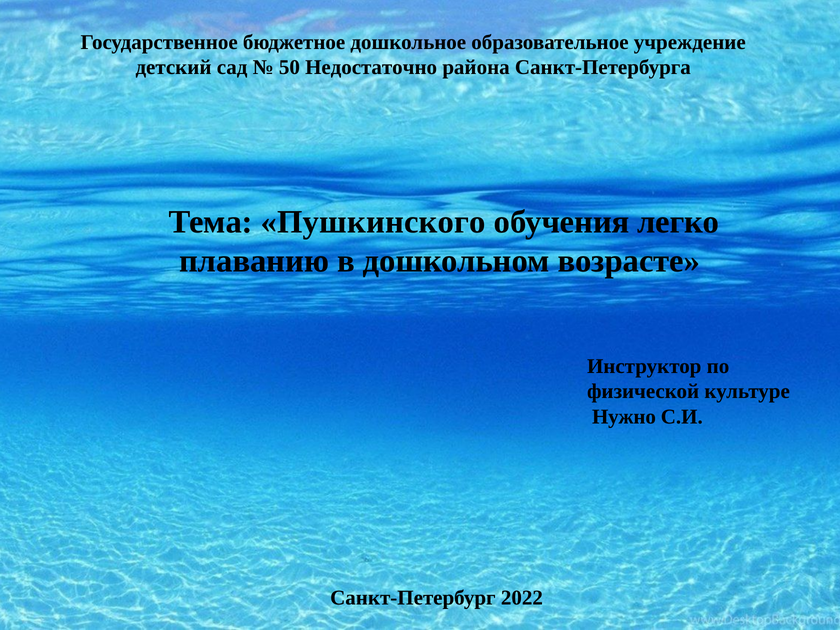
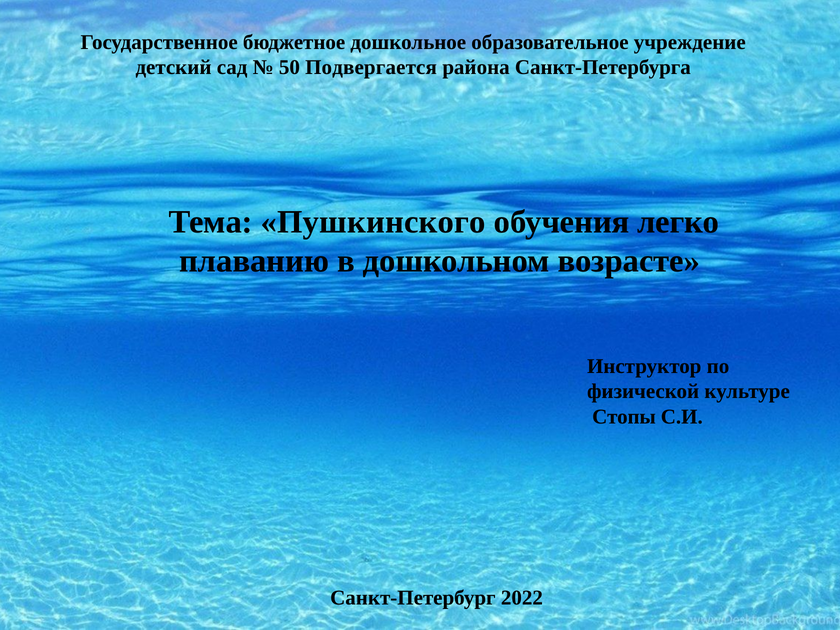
Недостаточно: Недостаточно -> Подвергается
Нужно: Нужно -> Стопы
